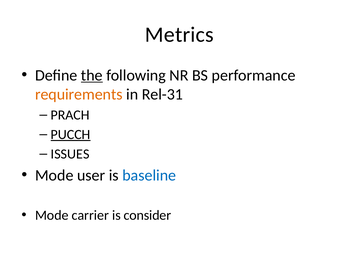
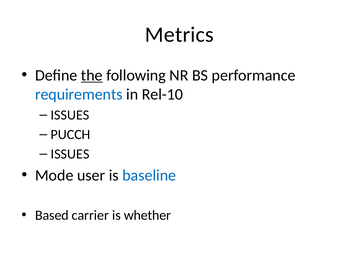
requirements colour: orange -> blue
Rel-31: Rel-31 -> Rel-10
PRACH at (70, 115): PRACH -> ISSUES
PUCCH underline: present -> none
Mode at (52, 216): Mode -> Based
consider: consider -> whether
